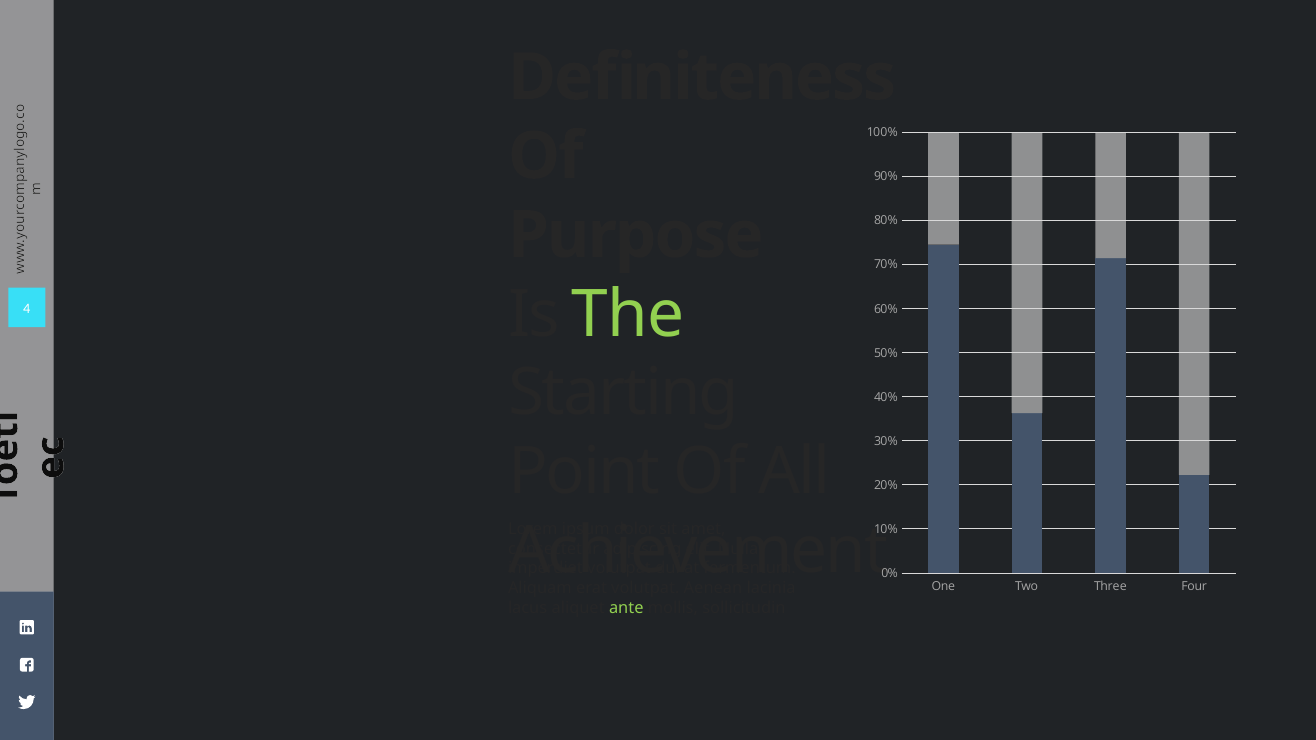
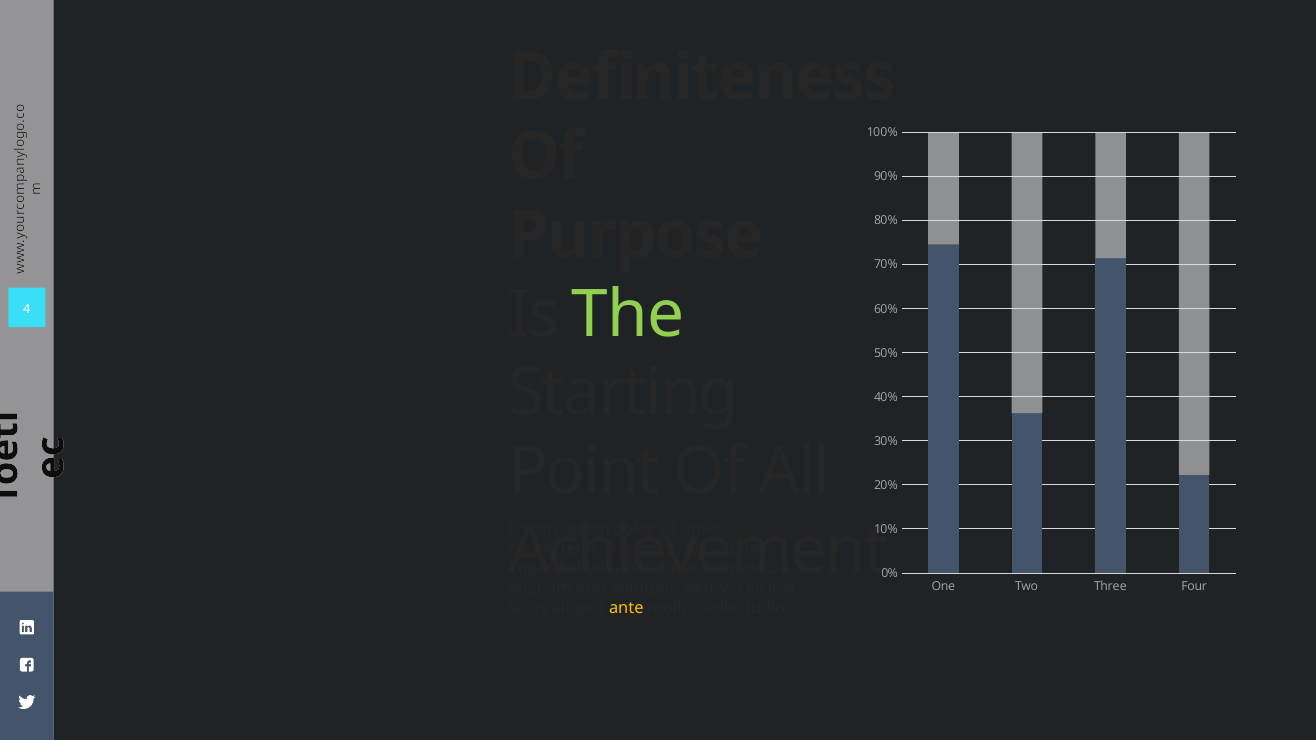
ante colour: light green -> yellow
